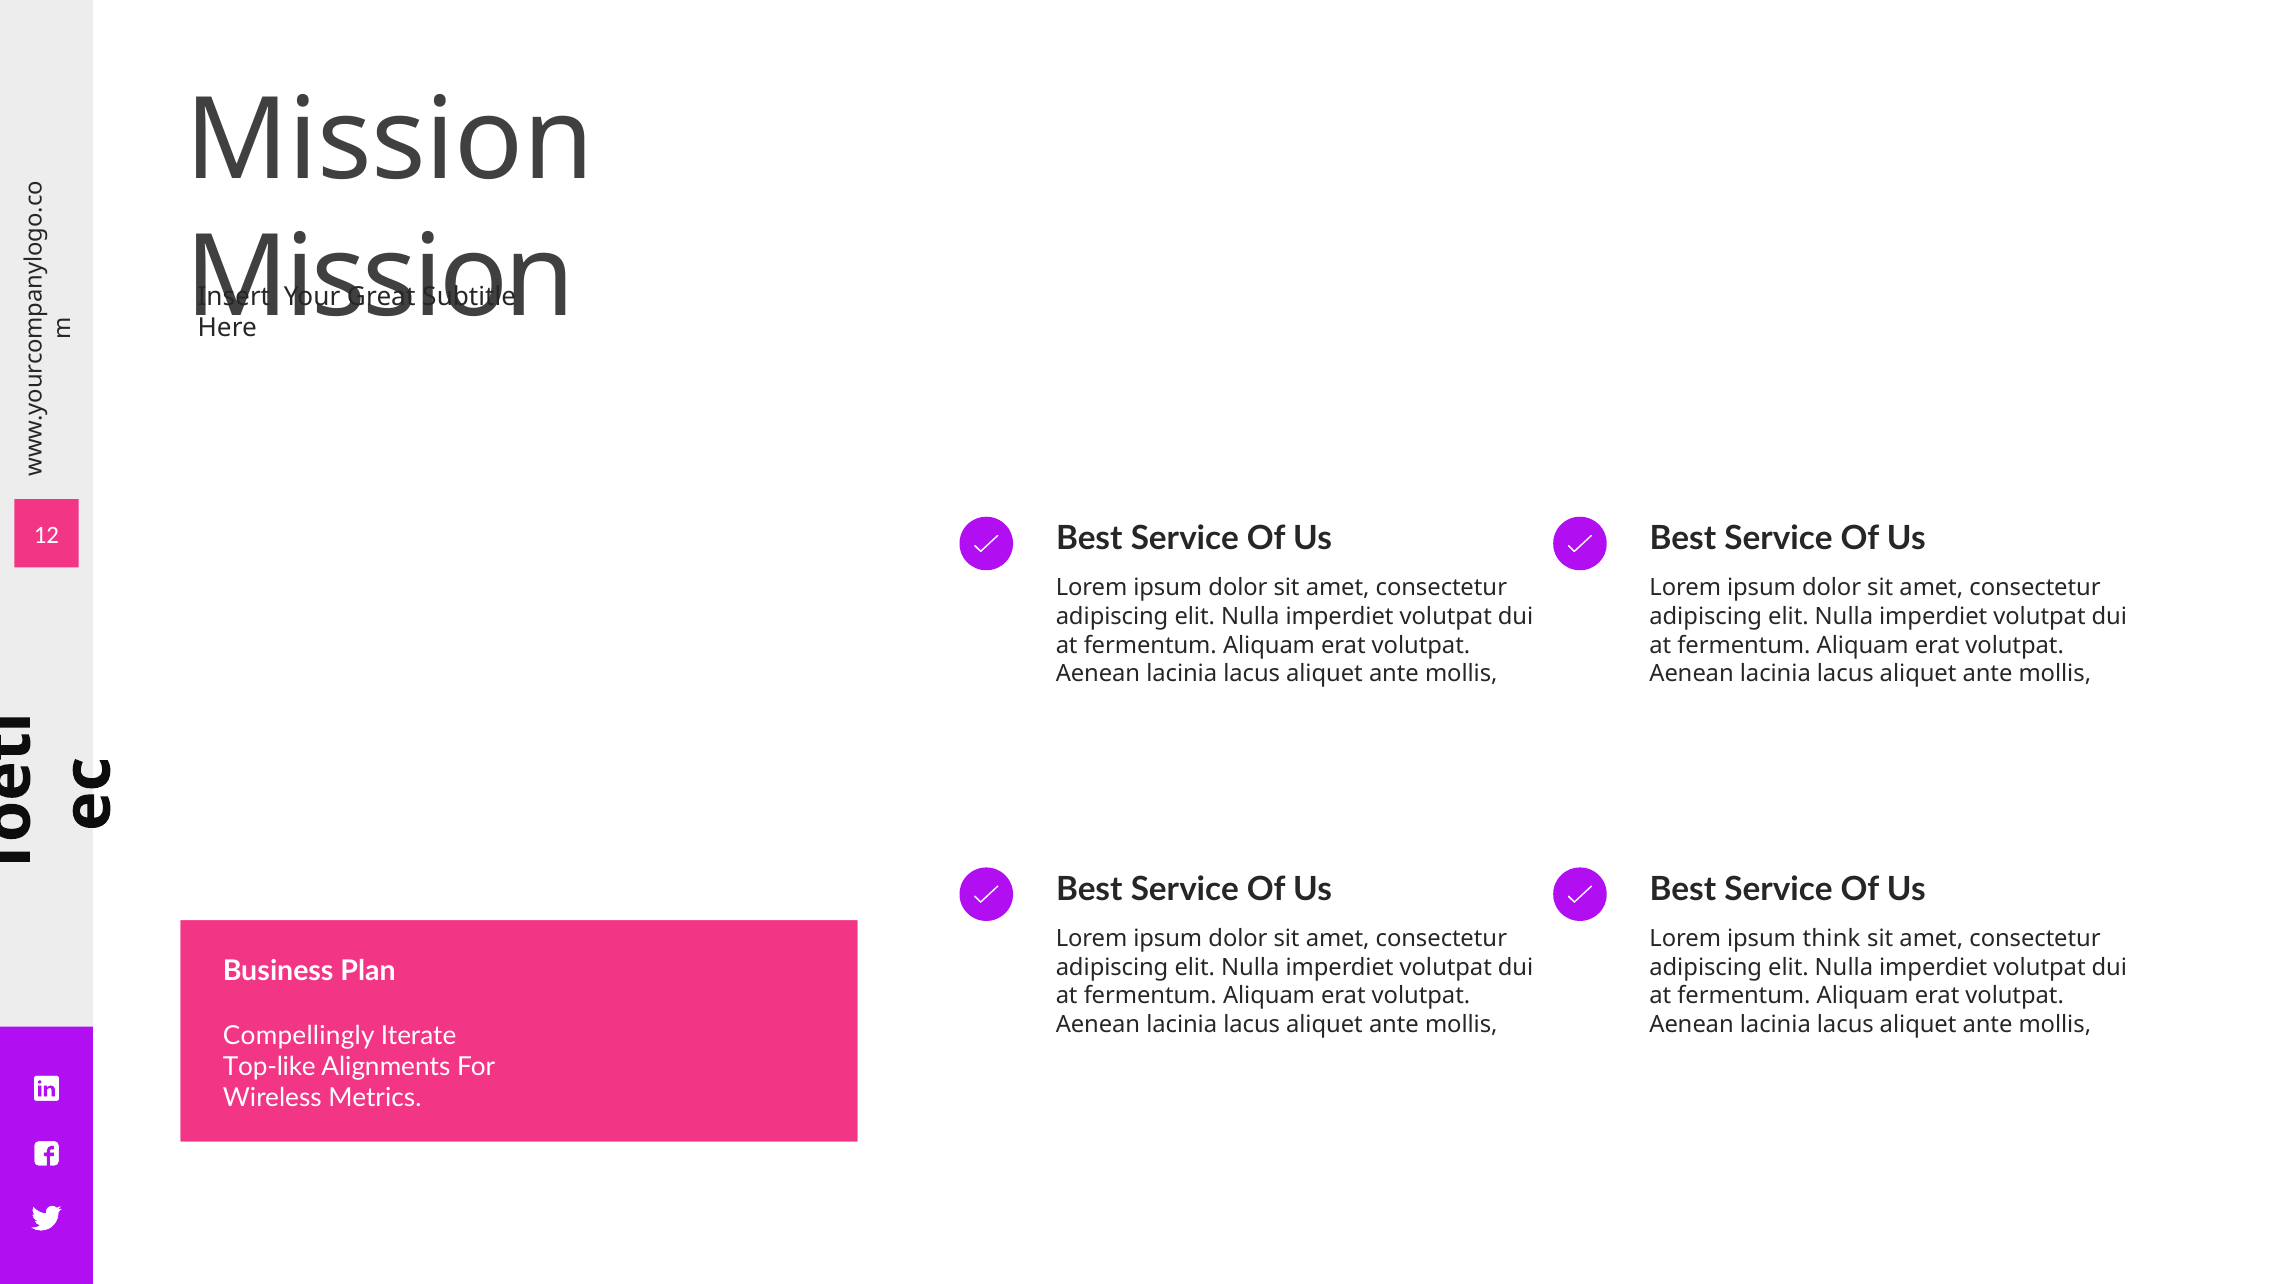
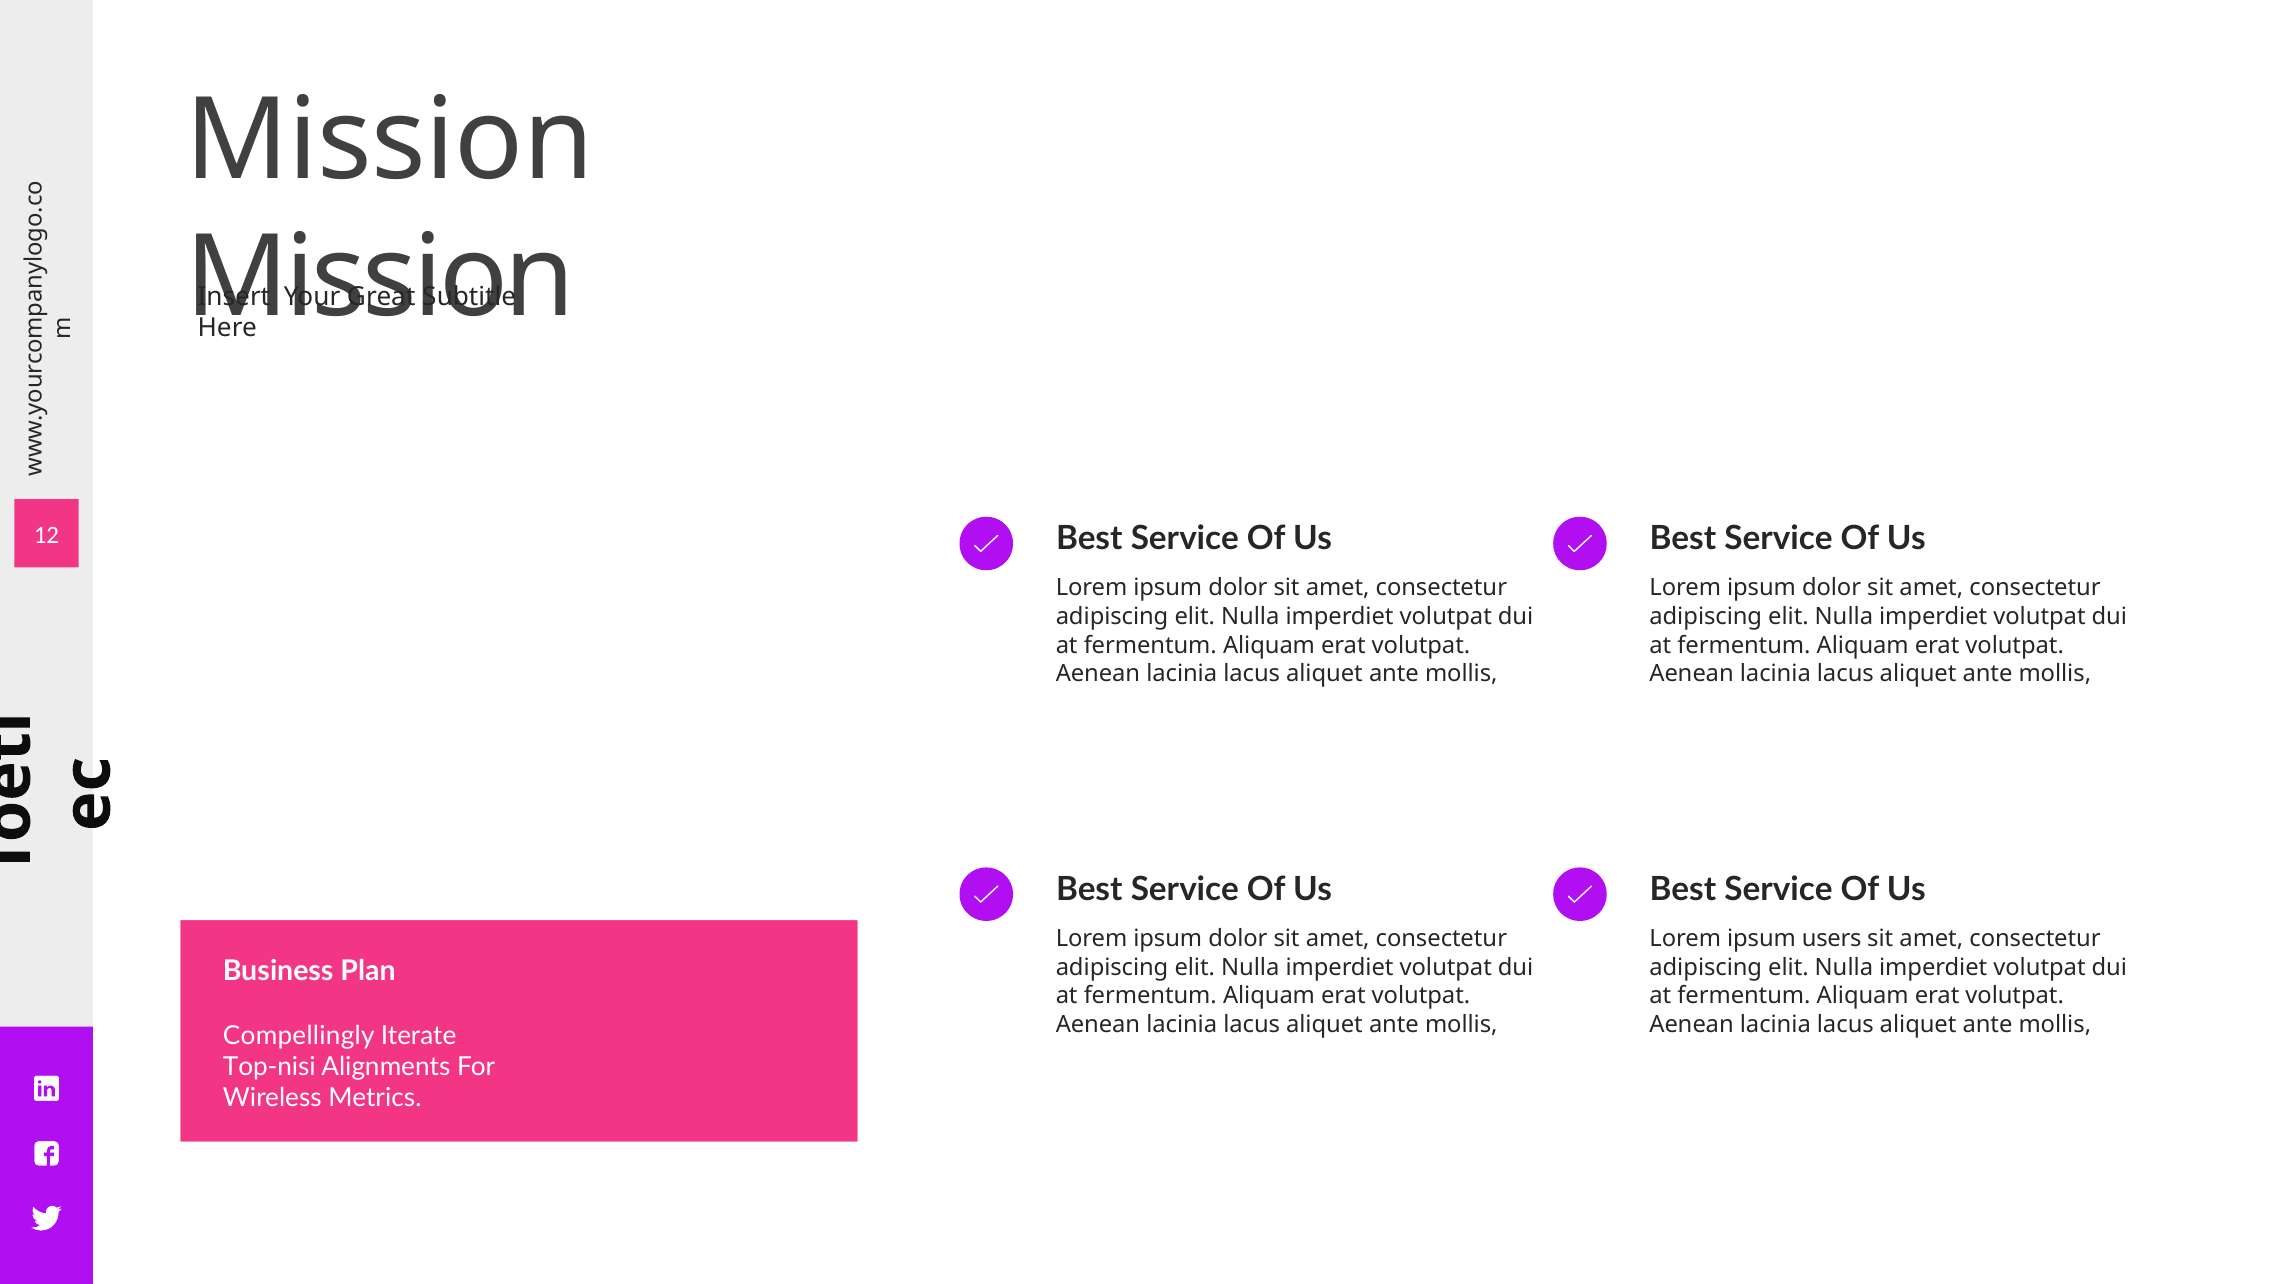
think: think -> users
Top-like: Top-like -> Top-nisi
